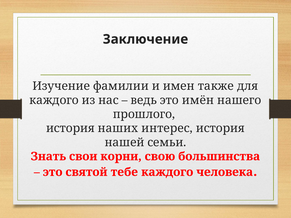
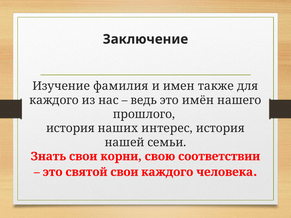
фамилии: фамилии -> фамилия
большинства: большинства -> соответствии
святой тебе: тебе -> свои
